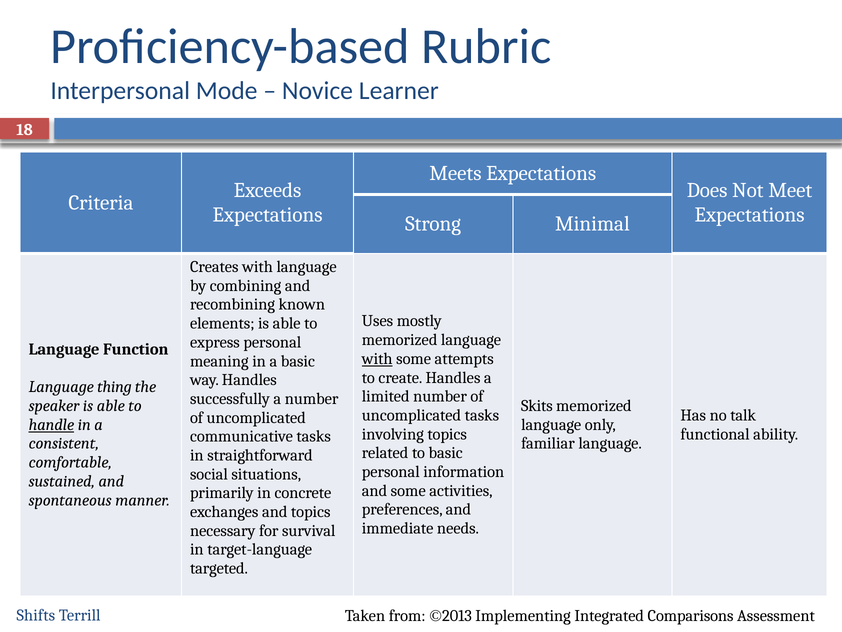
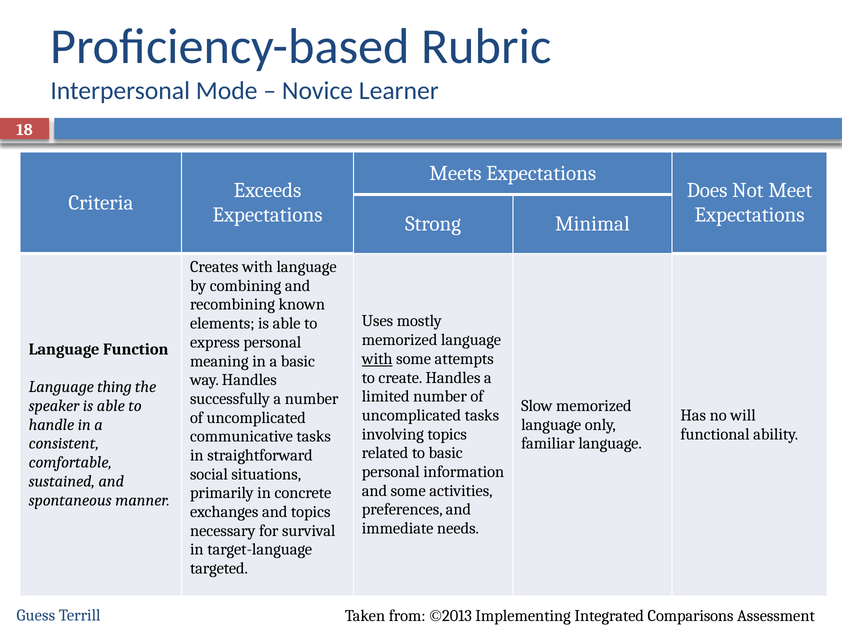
Skits: Skits -> Slow
talk: talk -> will
handle underline: present -> none
Shifts: Shifts -> Guess
